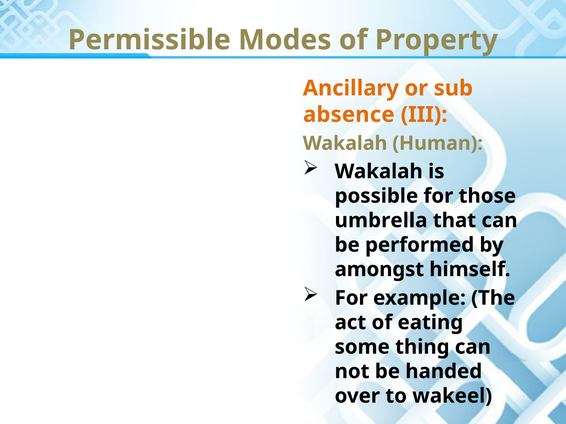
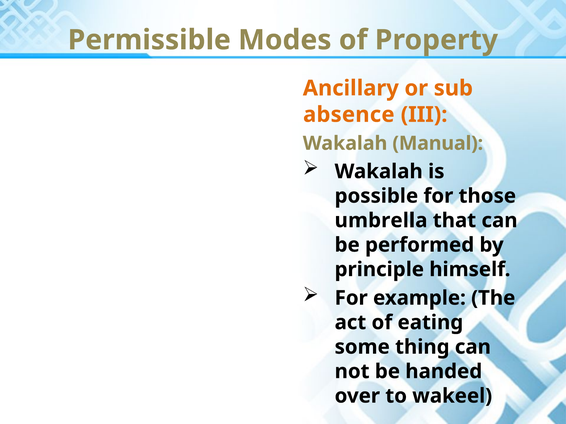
Human: Human -> Manual
amongst: amongst -> principle
